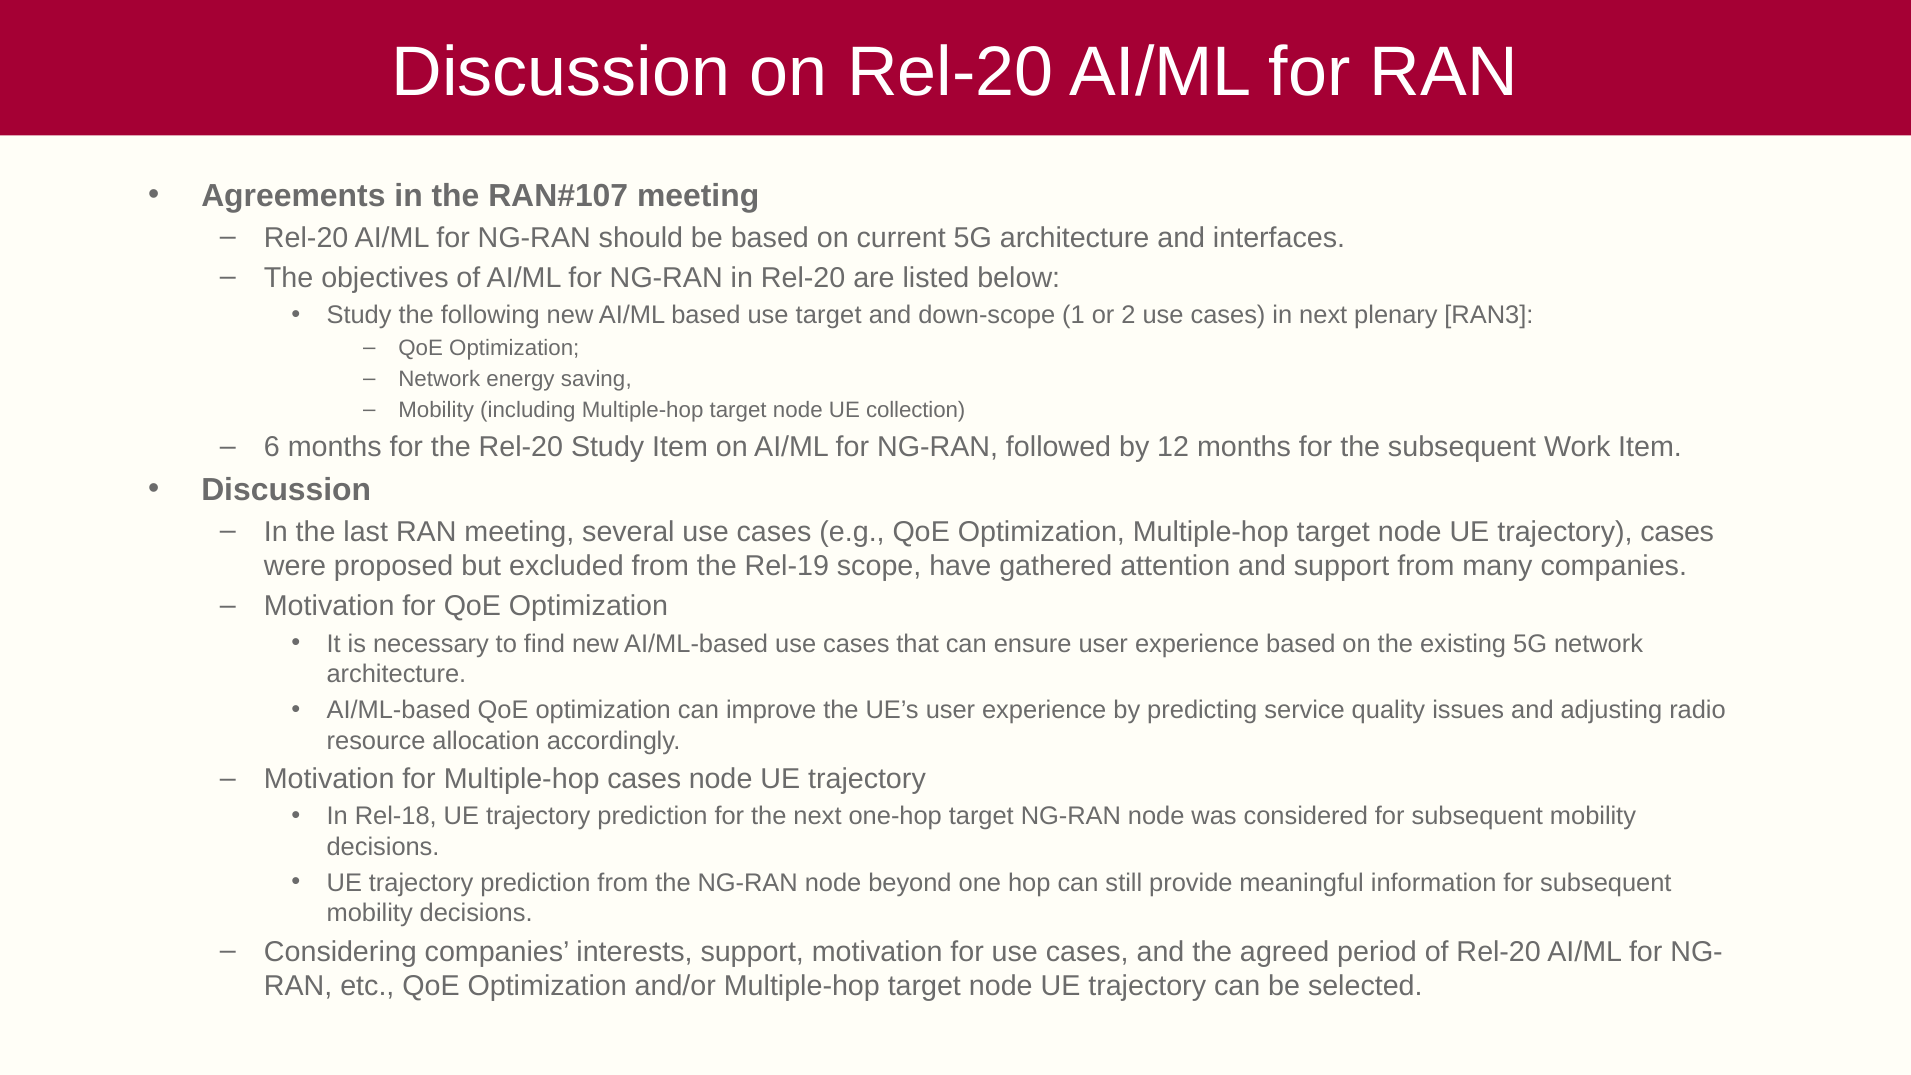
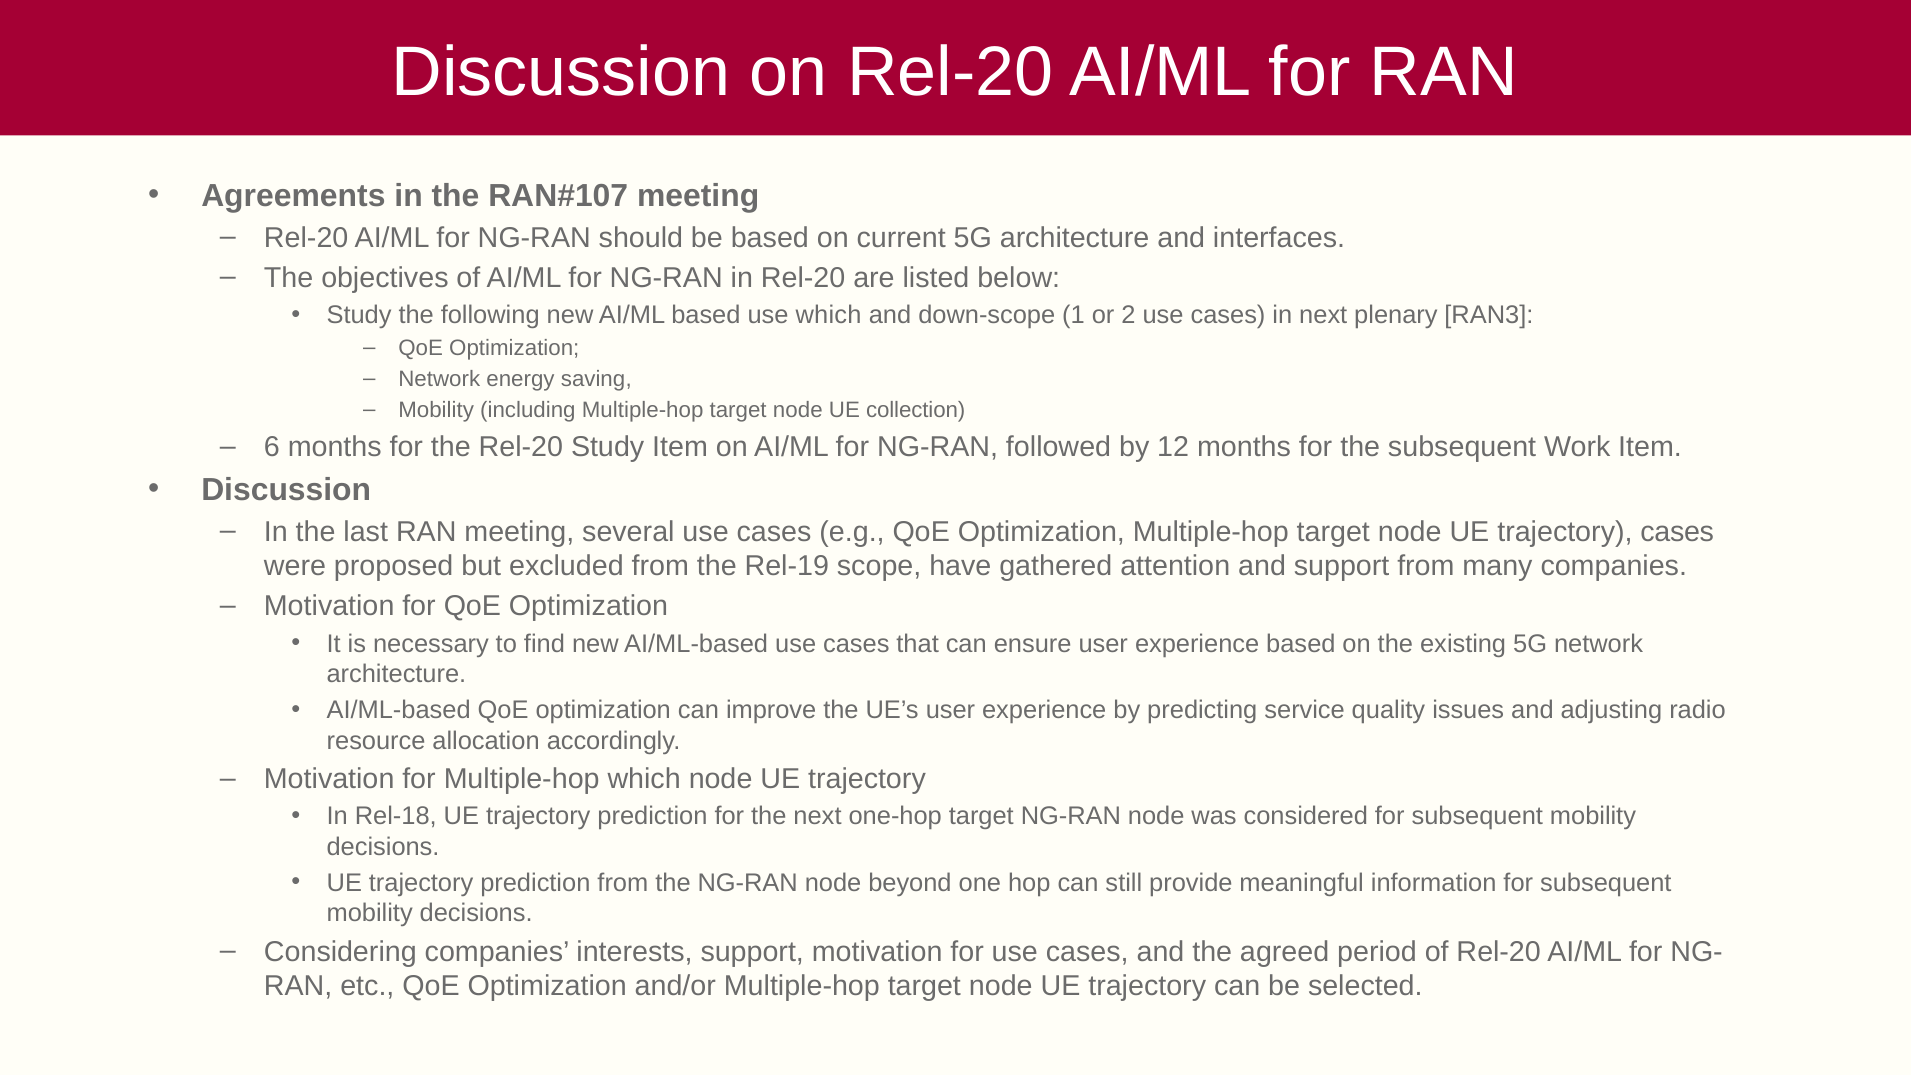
use target: target -> which
Multiple-hop cases: cases -> which
